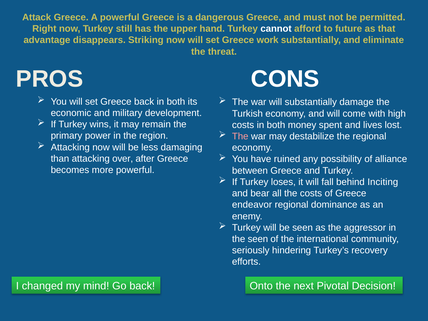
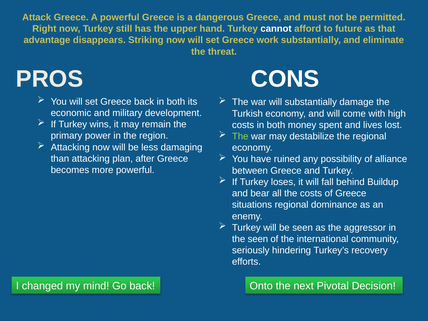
The at (240, 136) colour: pink -> light green
over: over -> plan
Inciting: Inciting -> Buildup
endeavor: endeavor -> situations
